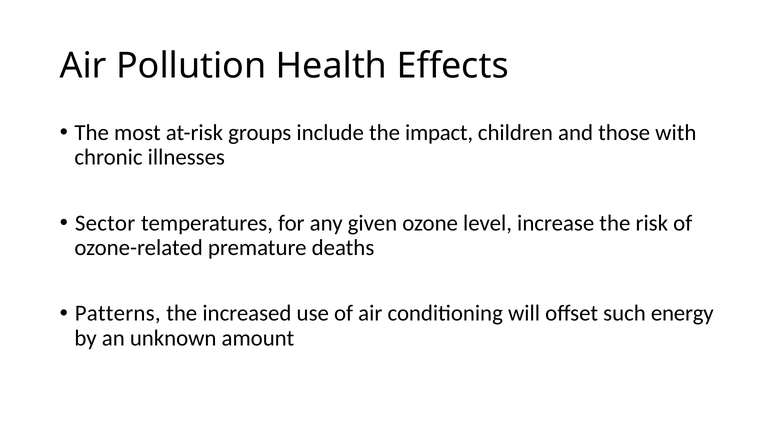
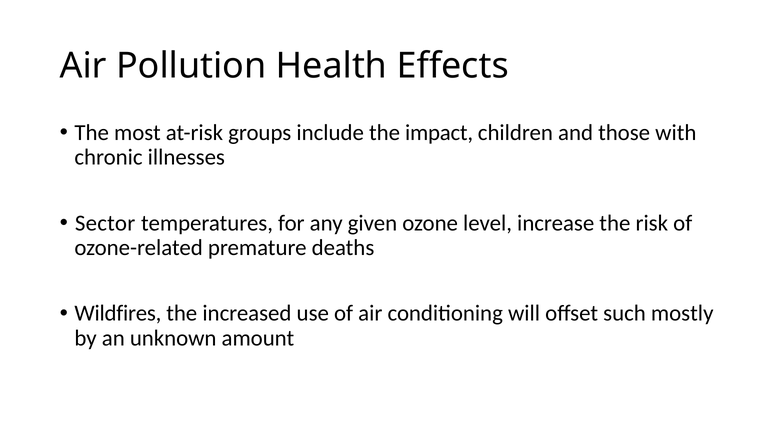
Patterns: Patterns -> Wildfires
energy: energy -> mostly
